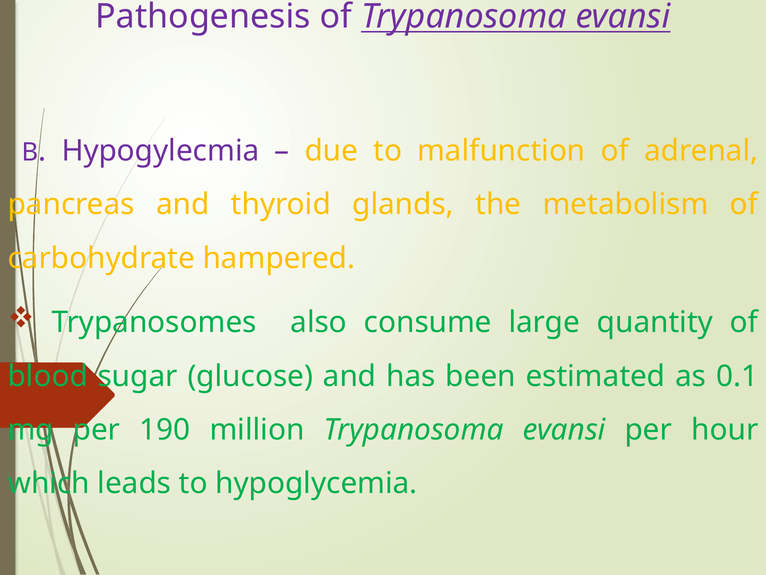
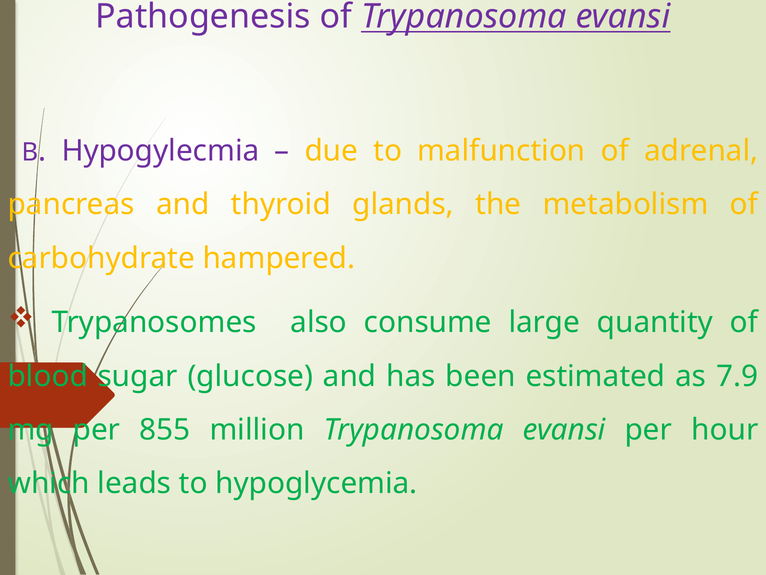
0.1: 0.1 -> 7.9
190: 190 -> 855
